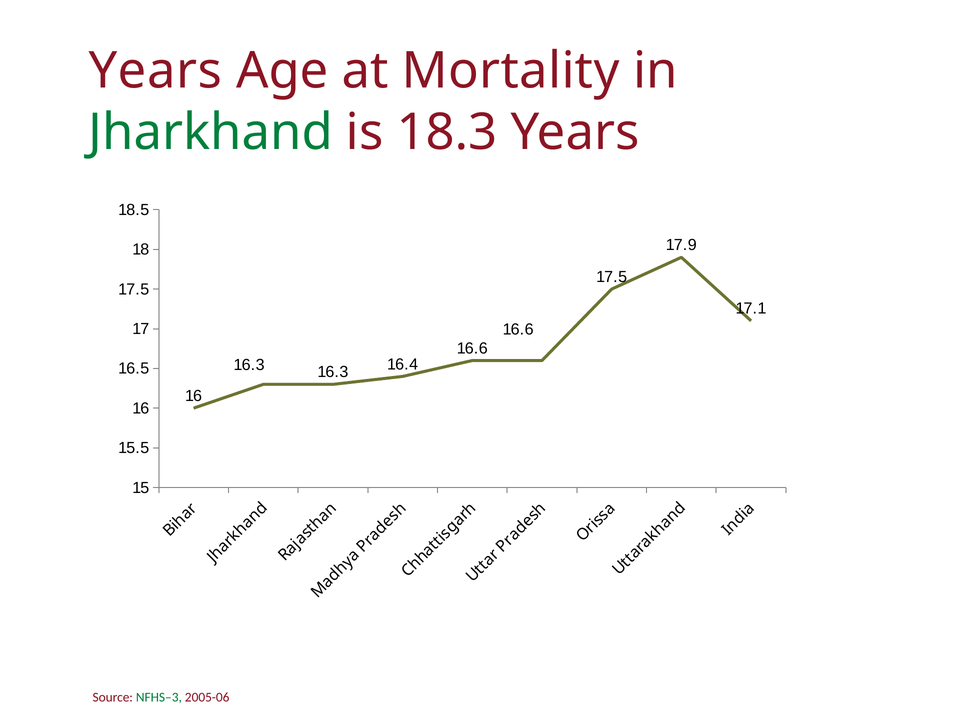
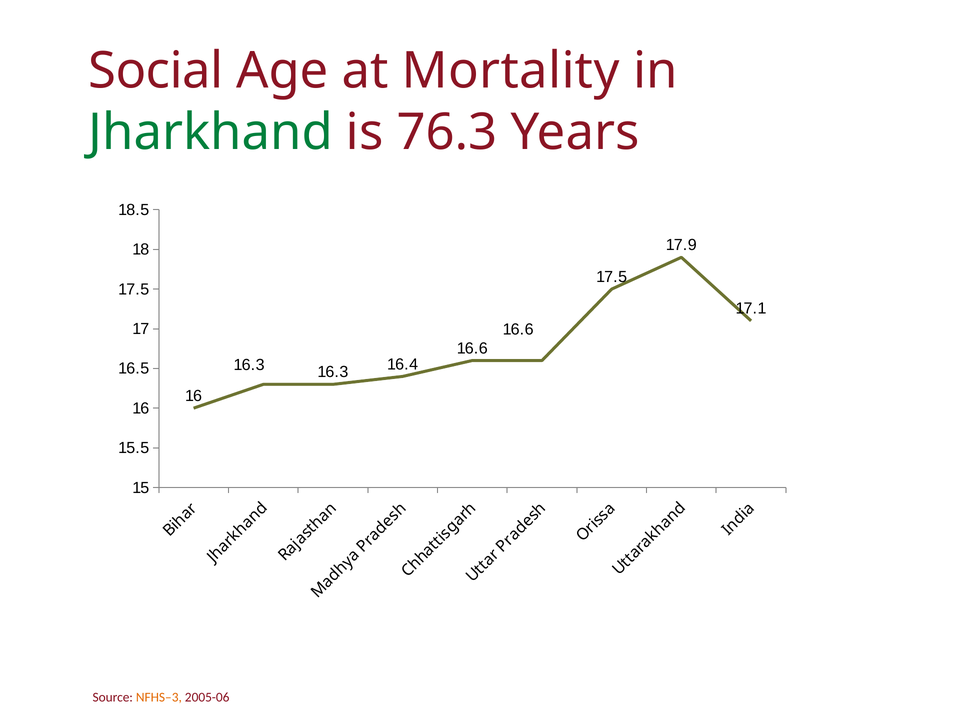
Years at (155, 71): Years -> Social
18.3: 18.3 -> 76.3
NFHS–3 colour: green -> orange
